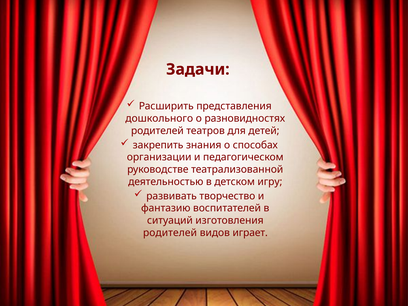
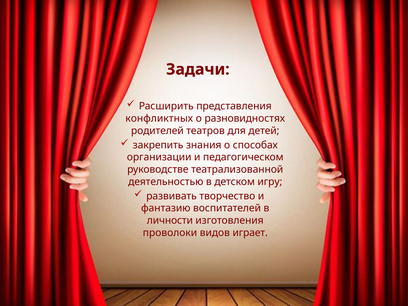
дошкольного: дошкольного -> конфликтных
ситуаций: ситуаций -> личности
родителей at (170, 233): родителей -> проволоки
